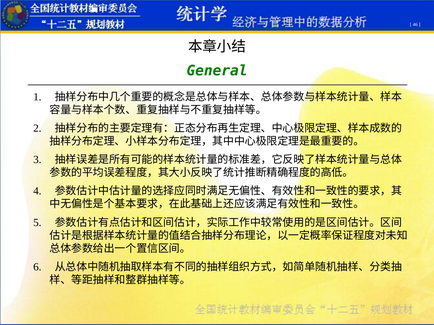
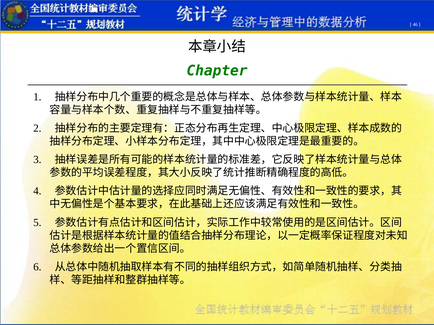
General: General -> Chapter
